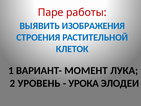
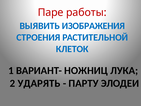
МОМЕНТ: МОМЕНТ -> НОЖНИЦ
УРОВЕНЬ: УРОВЕНЬ -> УДАРЯТЬ
УРОКА: УРОКА -> ПАРТУ
